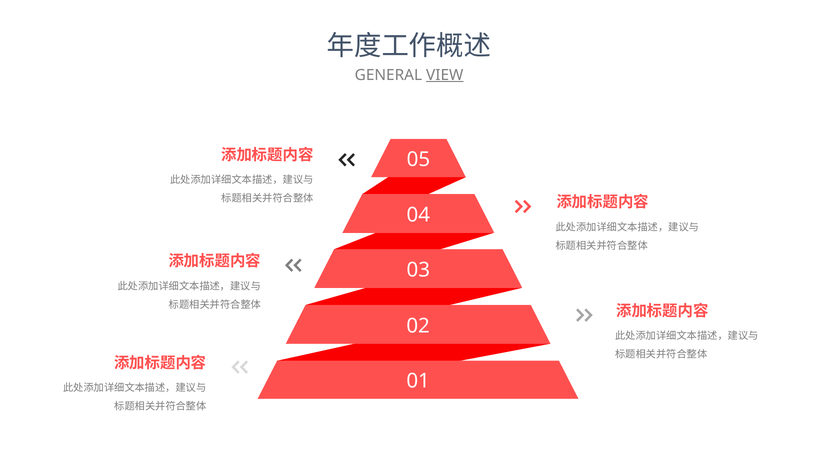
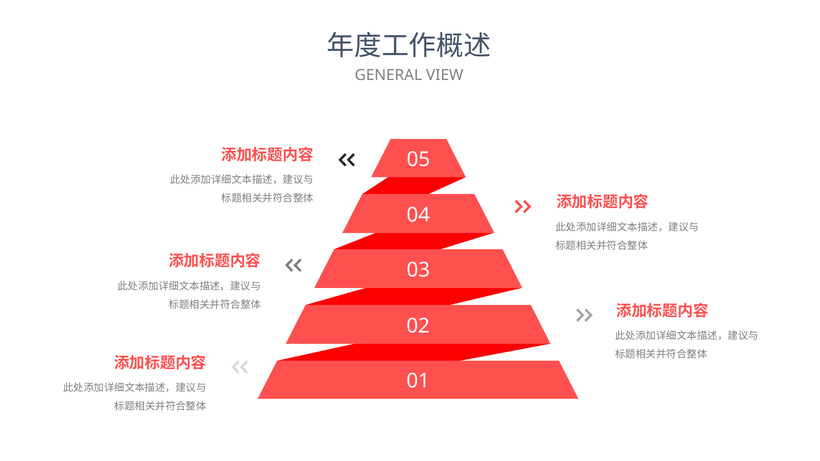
VIEW underline: present -> none
